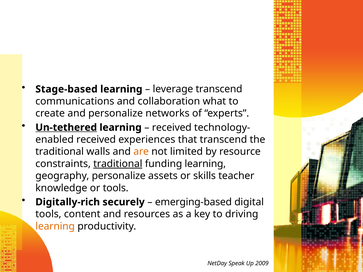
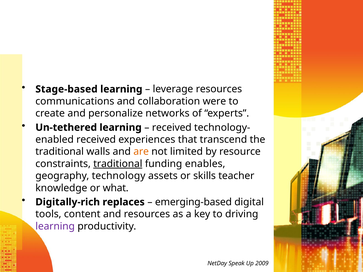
leverage transcend: transcend -> resources
what: what -> were
Un-tethered underline: present -> none
funding learning: learning -> enables
geography personalize: personalize -> technology
or tools: tools -> what
securely: securely -> replaces
learning at (55, 226) colour: orange -> purple
